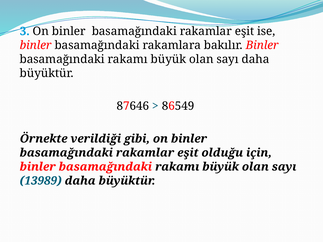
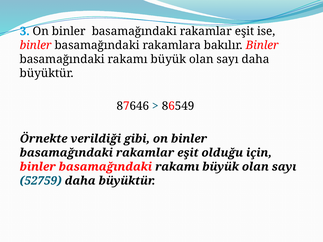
13989: 13989 -> 52759
